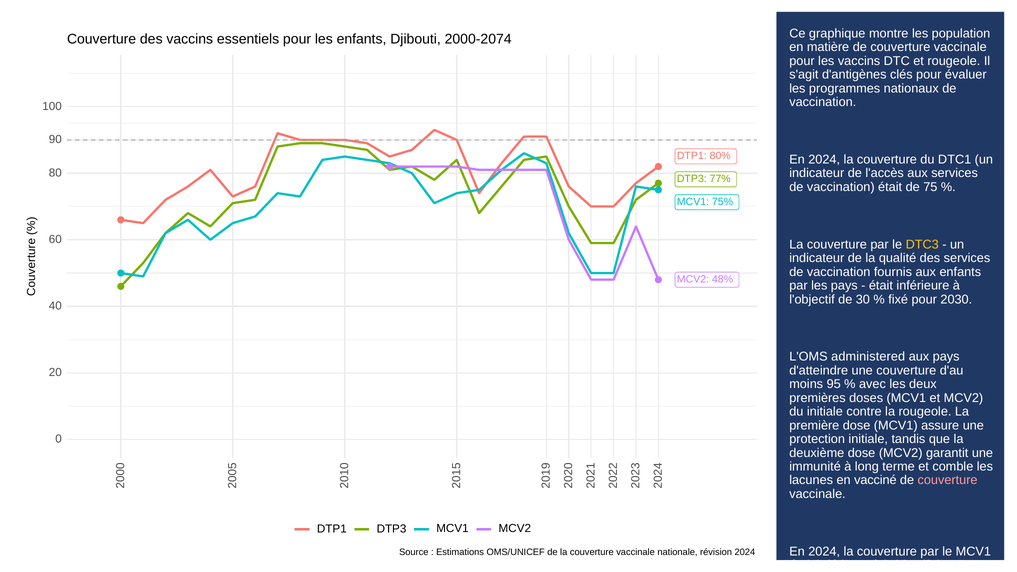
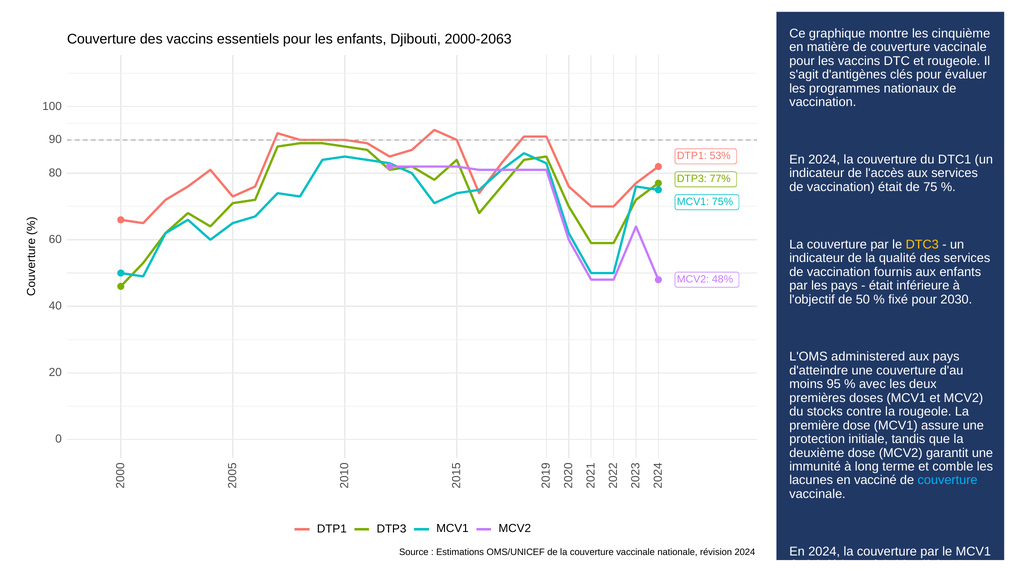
population: population -> cinquième
2000-2074: 2000-2074 -> 2000-2063
80%: 80% -> 53%
30: 30 -> 50
du initiale: initiale -> stocks
couverture at (948, 480) colour: pink -> light blue
